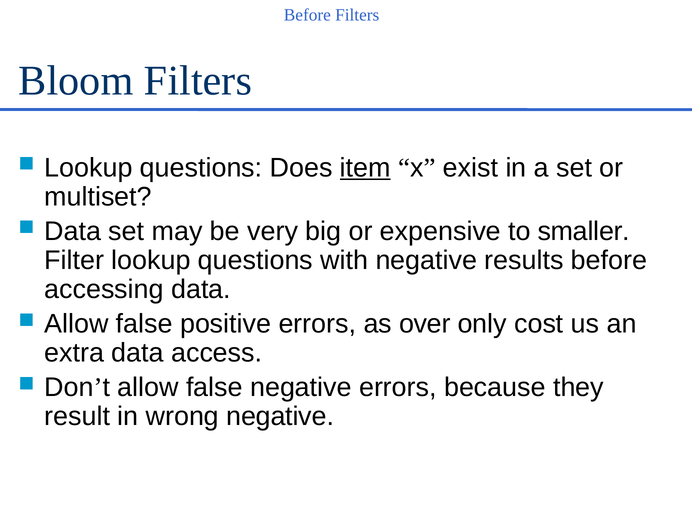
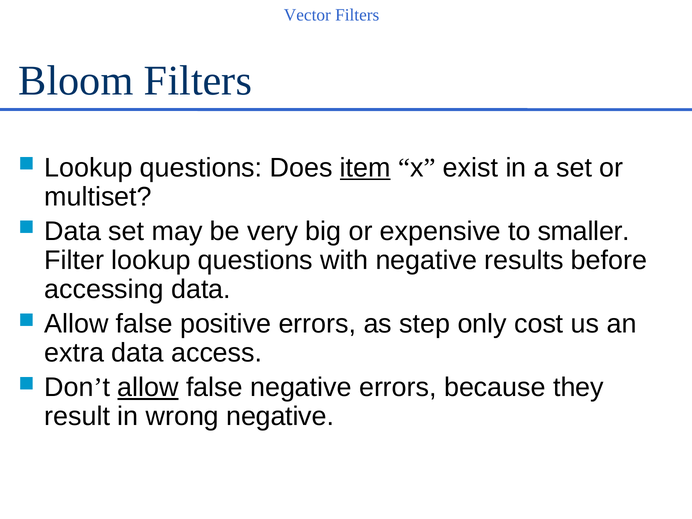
Before at (307, 15): Before -> Vector
over: over -> step
allow at (148, 387) underline: none -> present
